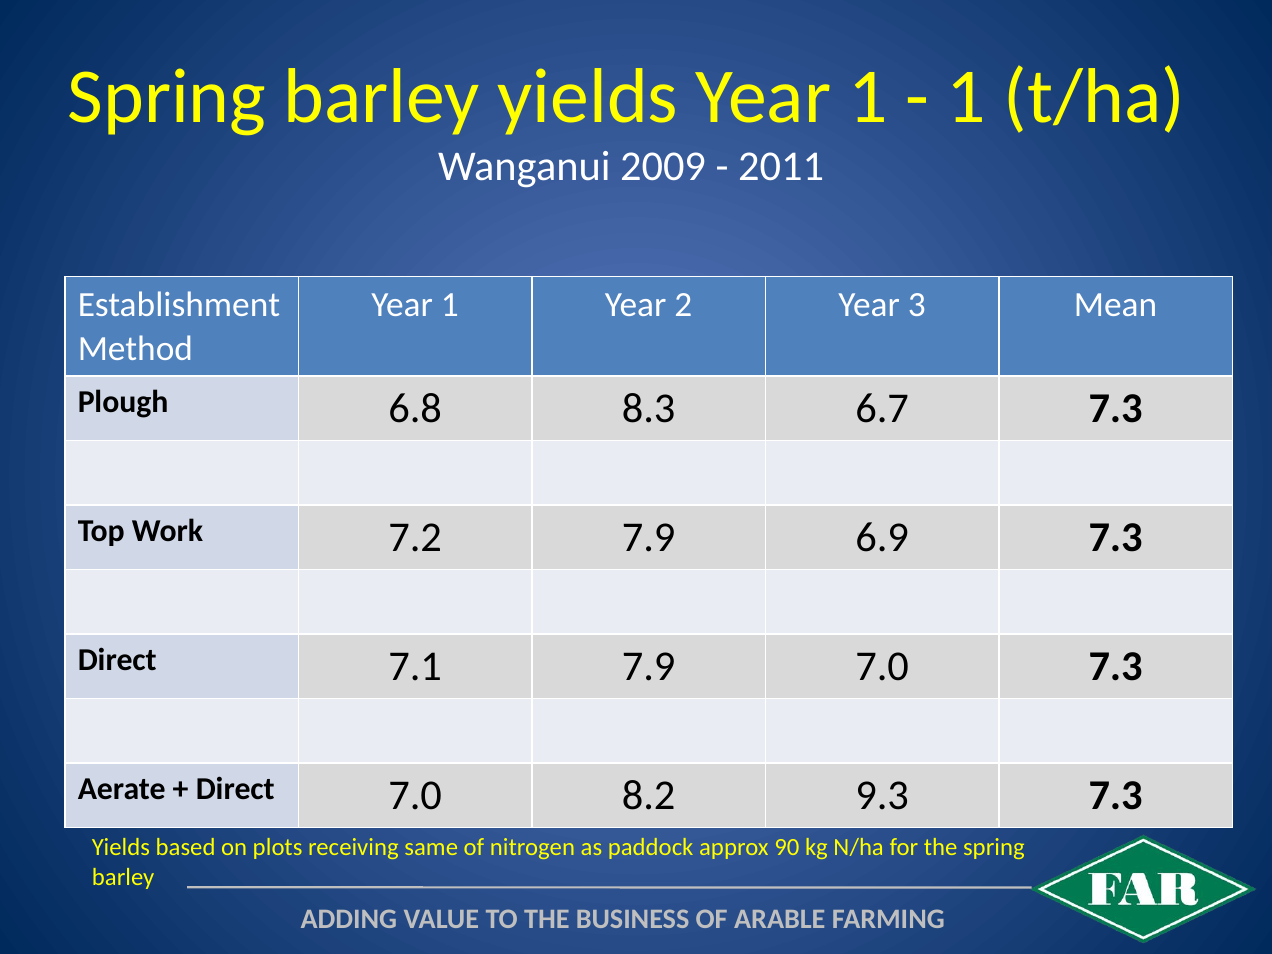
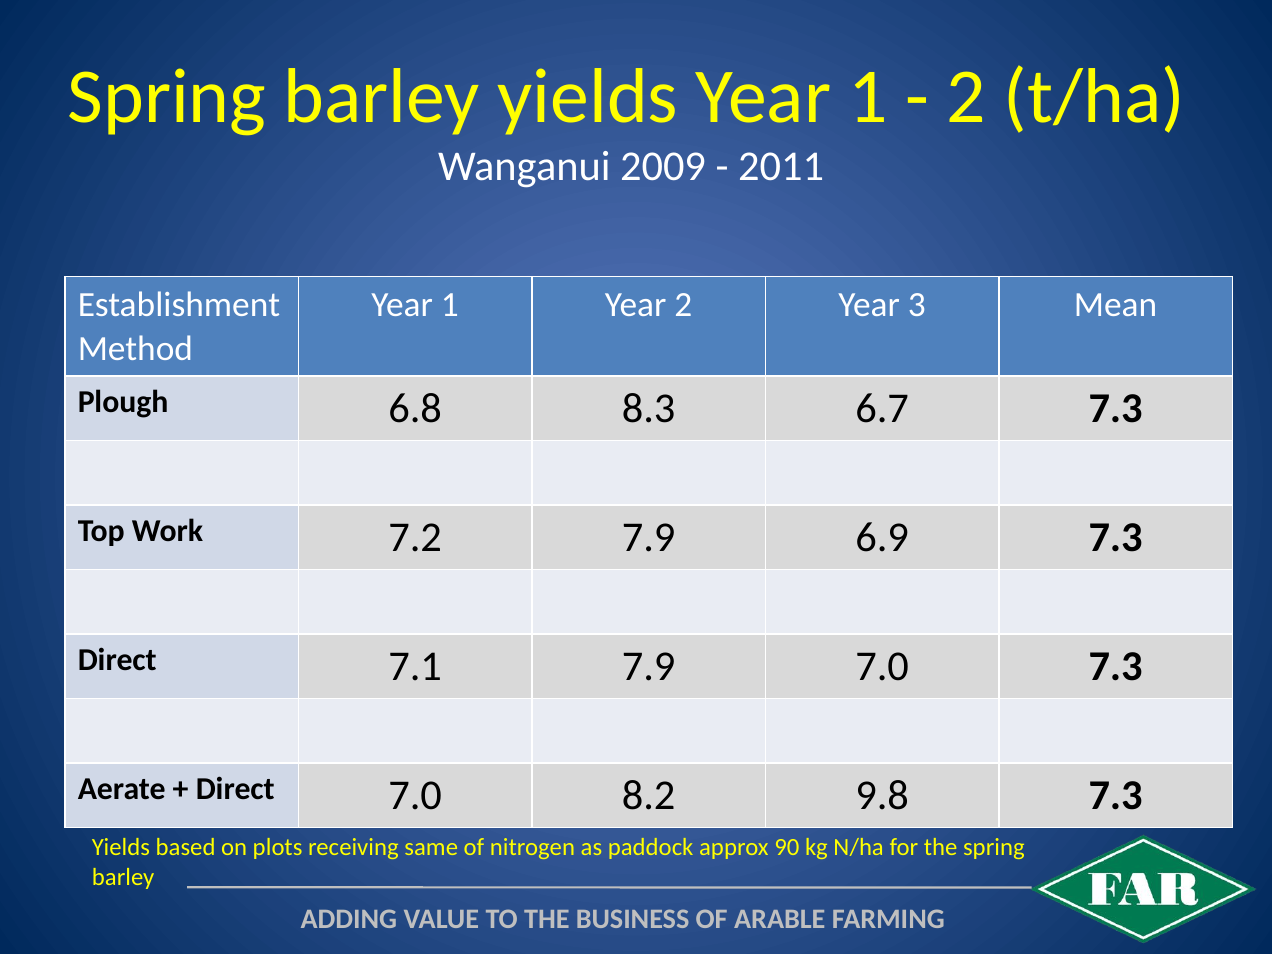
1 at (966, 97): 1 -> 2
9.3: 9.3 -> 9.8
